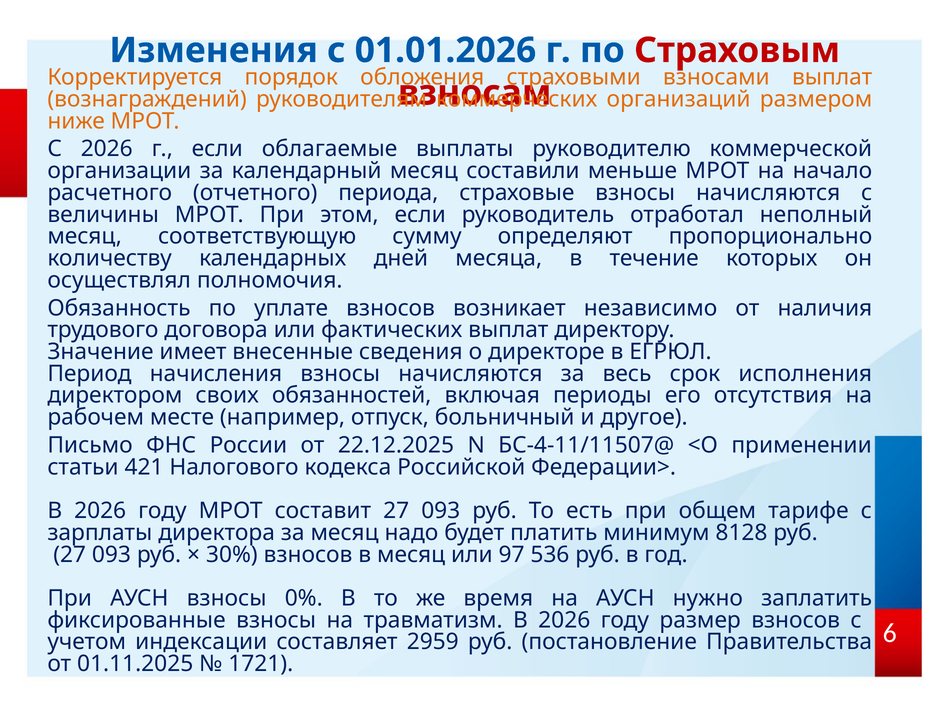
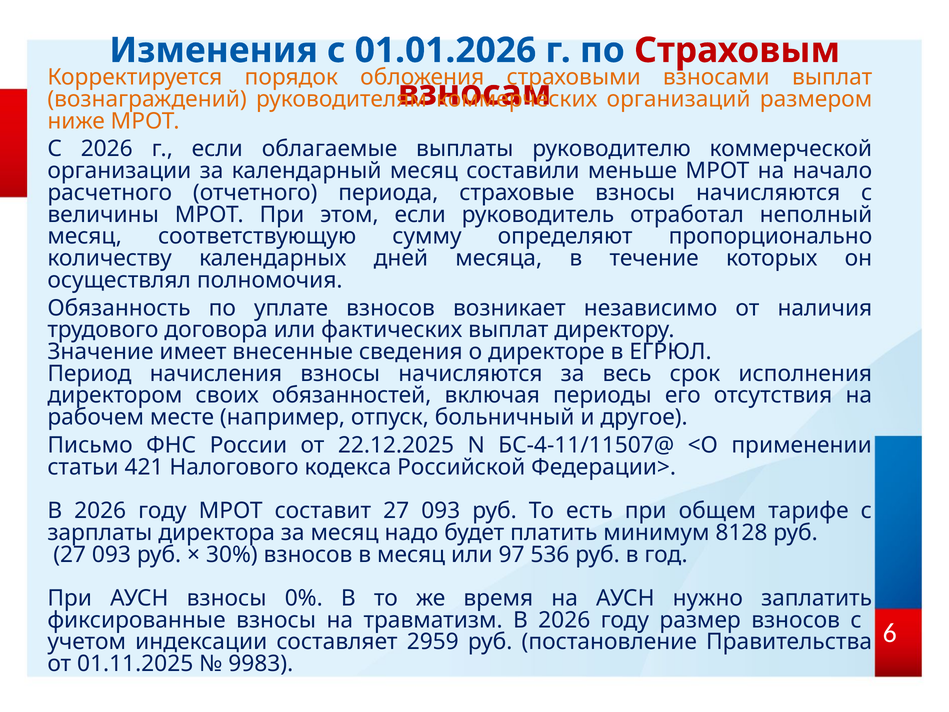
1721: 1721 -> 9983
